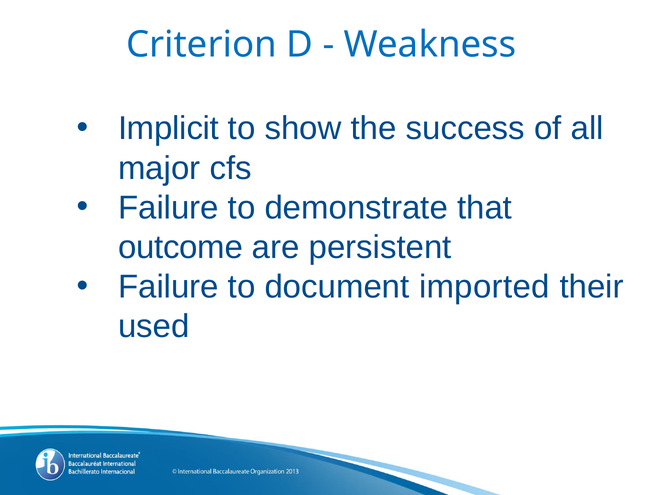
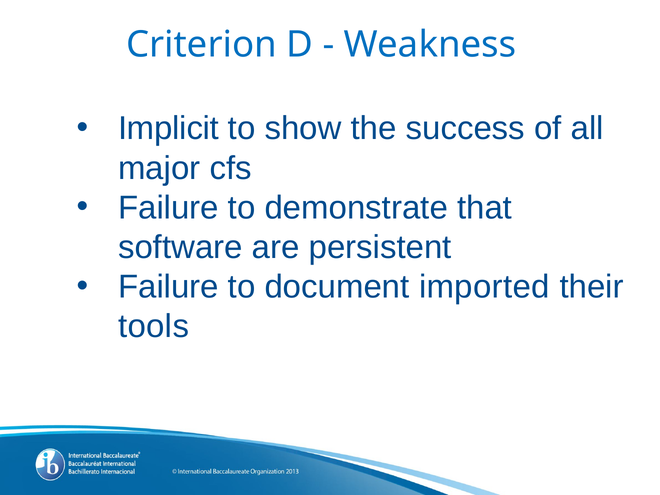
outcome: outcome -> software
used: used -> tools
